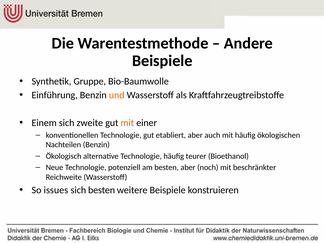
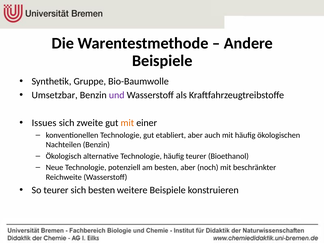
Einführung: Einführung -> Umsetzbar
und colour: orange -> purple
Einem: Einem -> Issues
So issues: issues -> teurer
